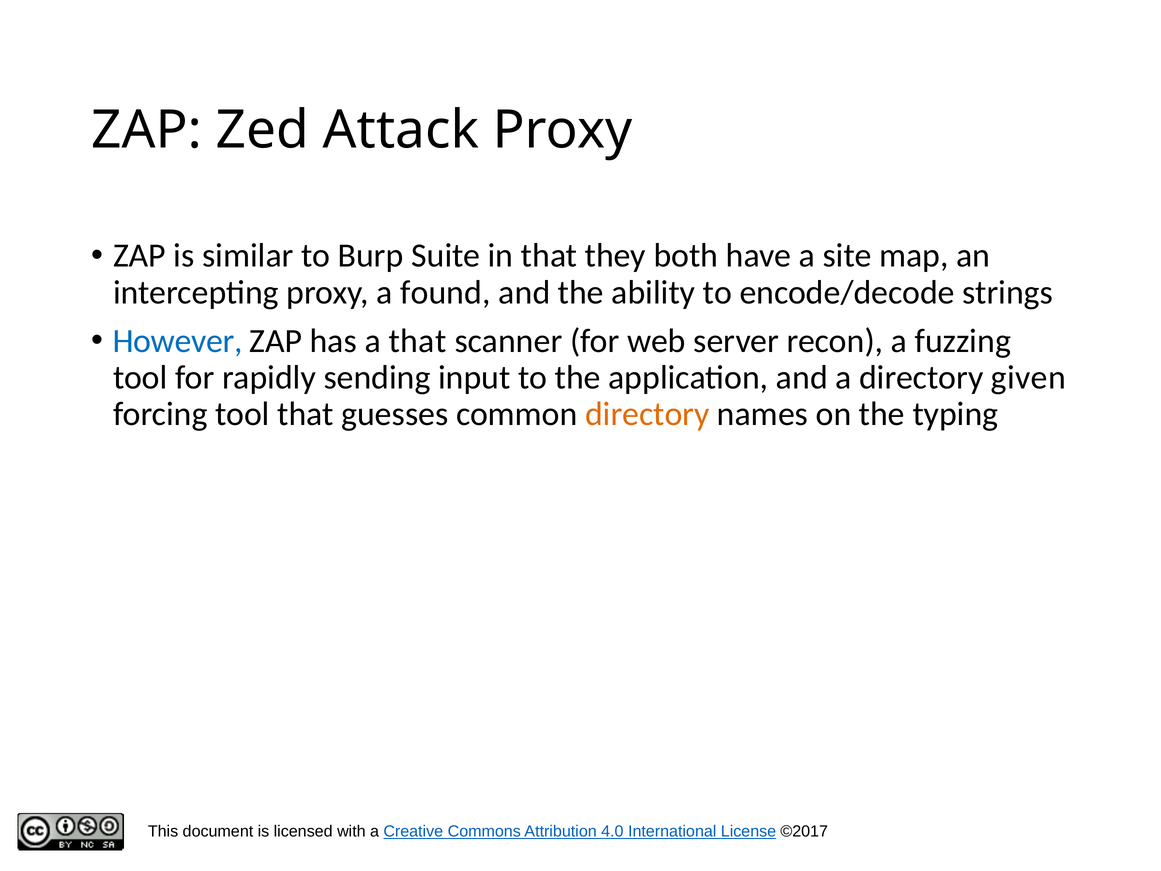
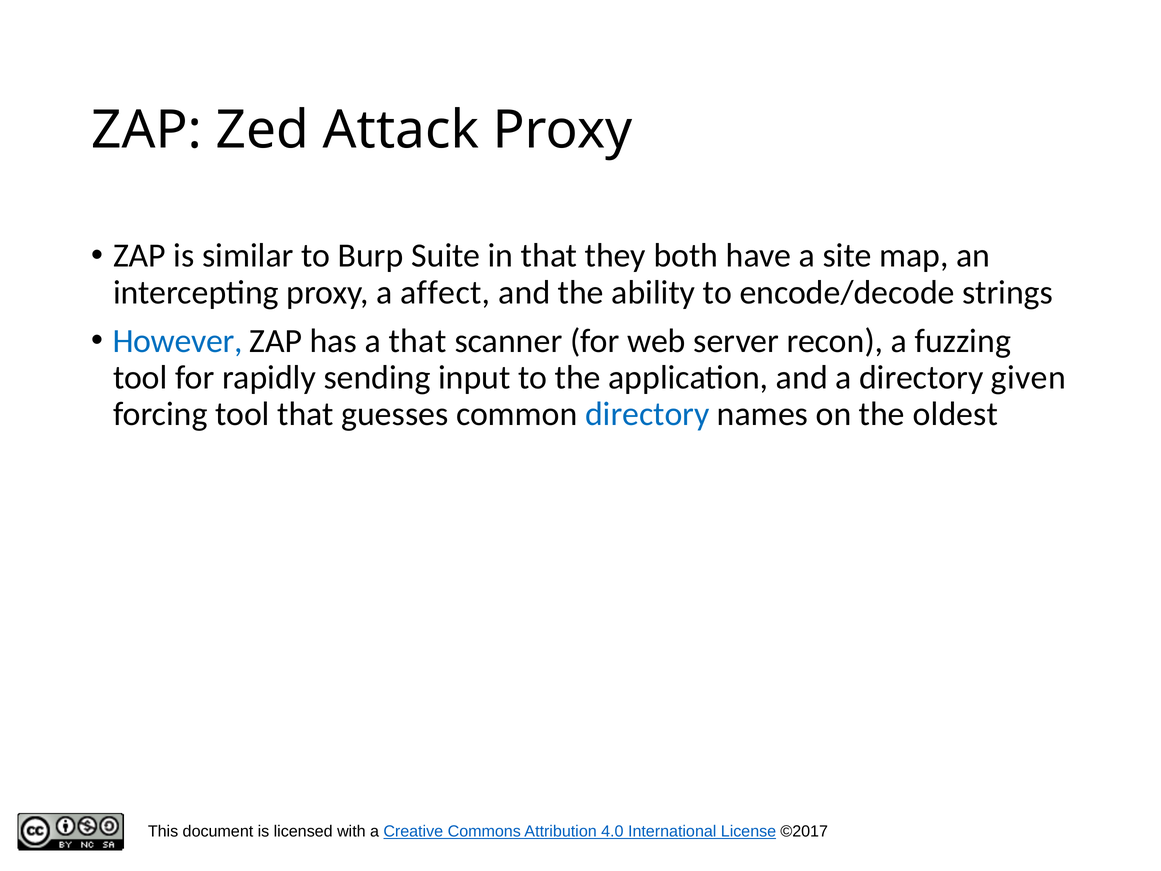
found: found -> affect
directory at (647, 414) colour: orange -> blue
typing: typing -> oldest
